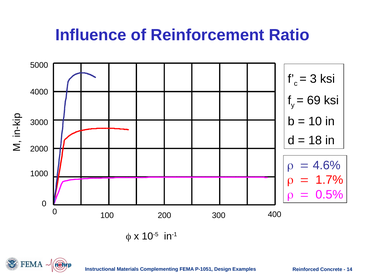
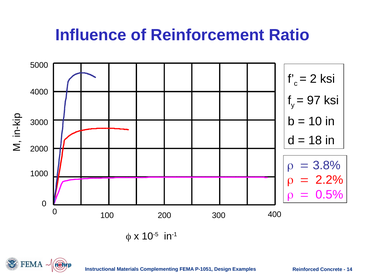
3: 3 -> 2
69: 69 -> 97
4.6%: 4.6% -> 3.8%
1.7%: 1.7% -> 2.2%
